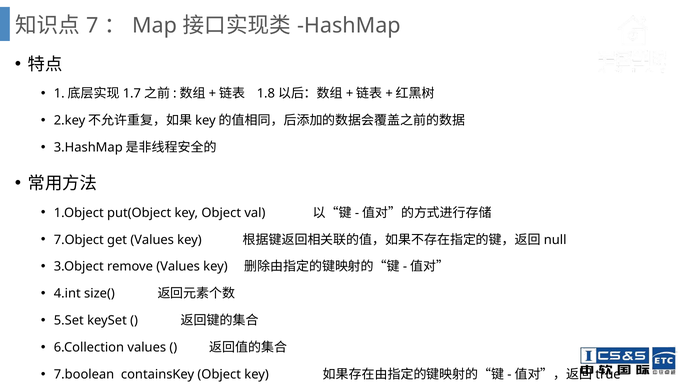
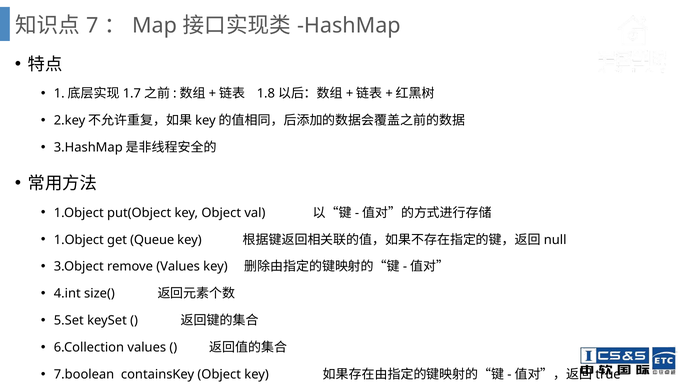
7.Object at (79, 240): 7.Object -> 1.Object
get Values: Values -> Queue
